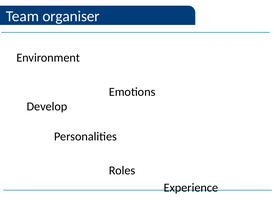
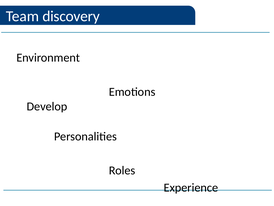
organiser: organiser -> discovery
